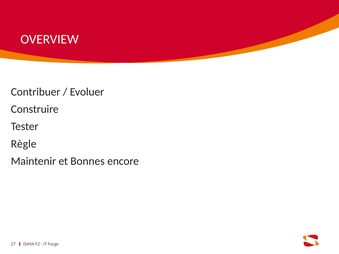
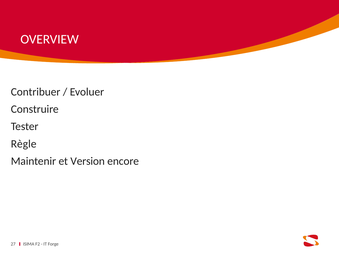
Bonnes: Bonnes -> Version
